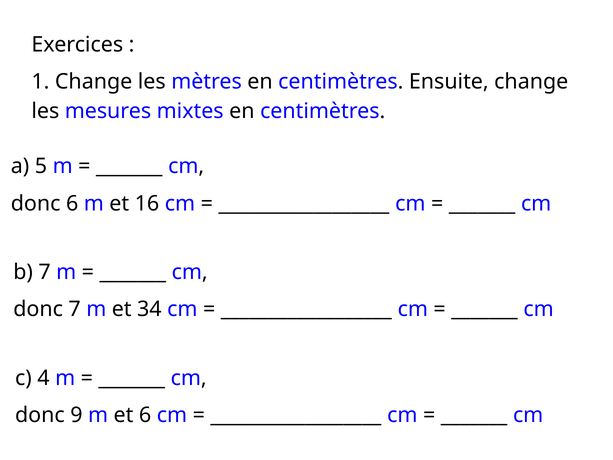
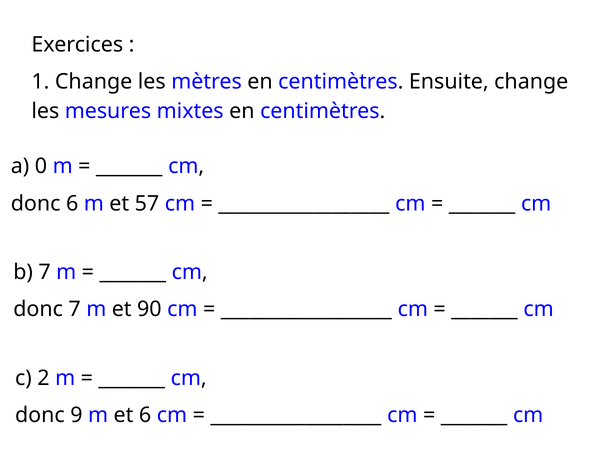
5: 5 -> 0
16: 16 -> 57
34: 34 -> 90
4: 4 -> 2
